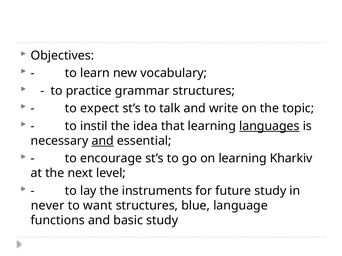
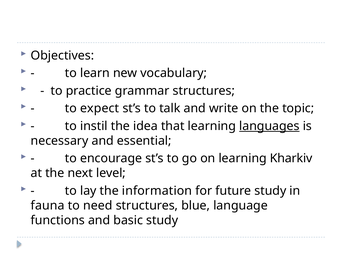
and at (103, 141) underline: present -> none
instruments: instruments -> information
never: never -> fauna
want: want -> need
